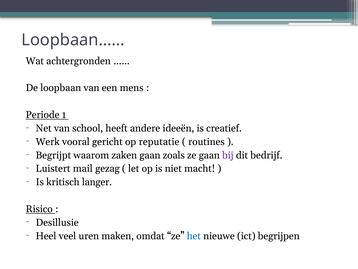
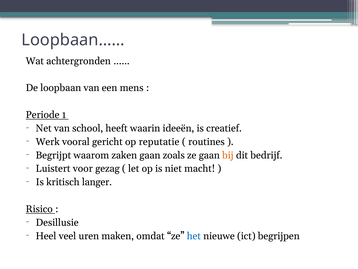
andere: andere -> waarin
bij colour: purple -> orange
mail: mail -> voor
